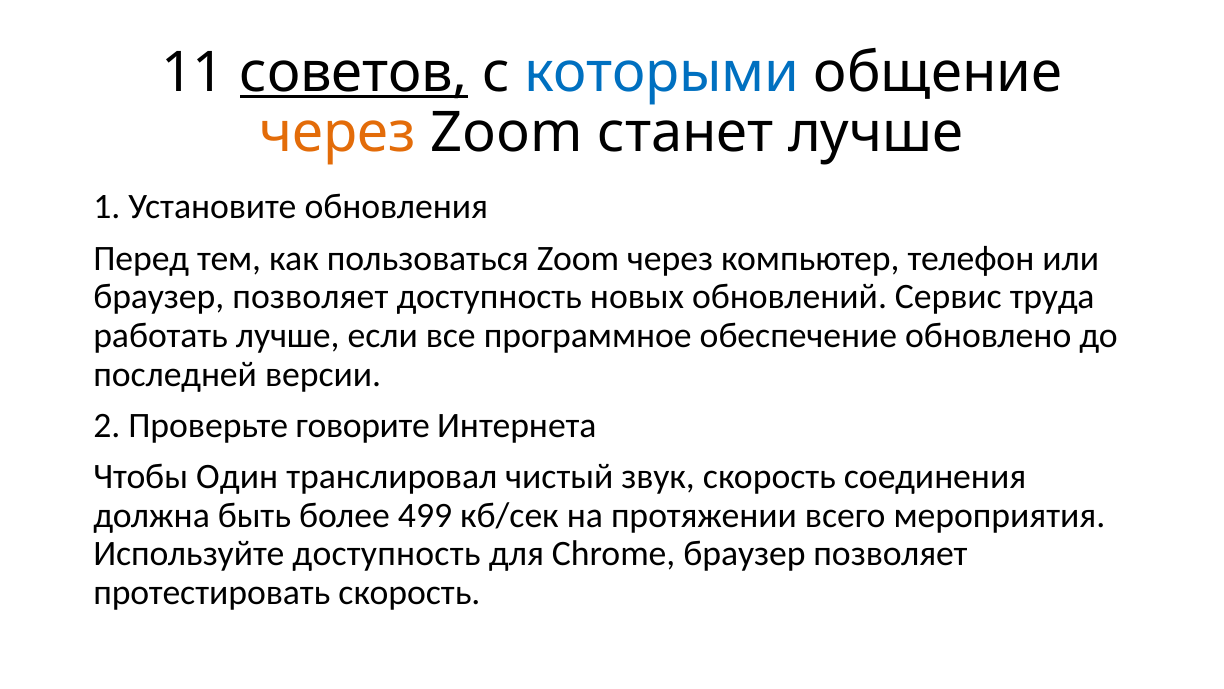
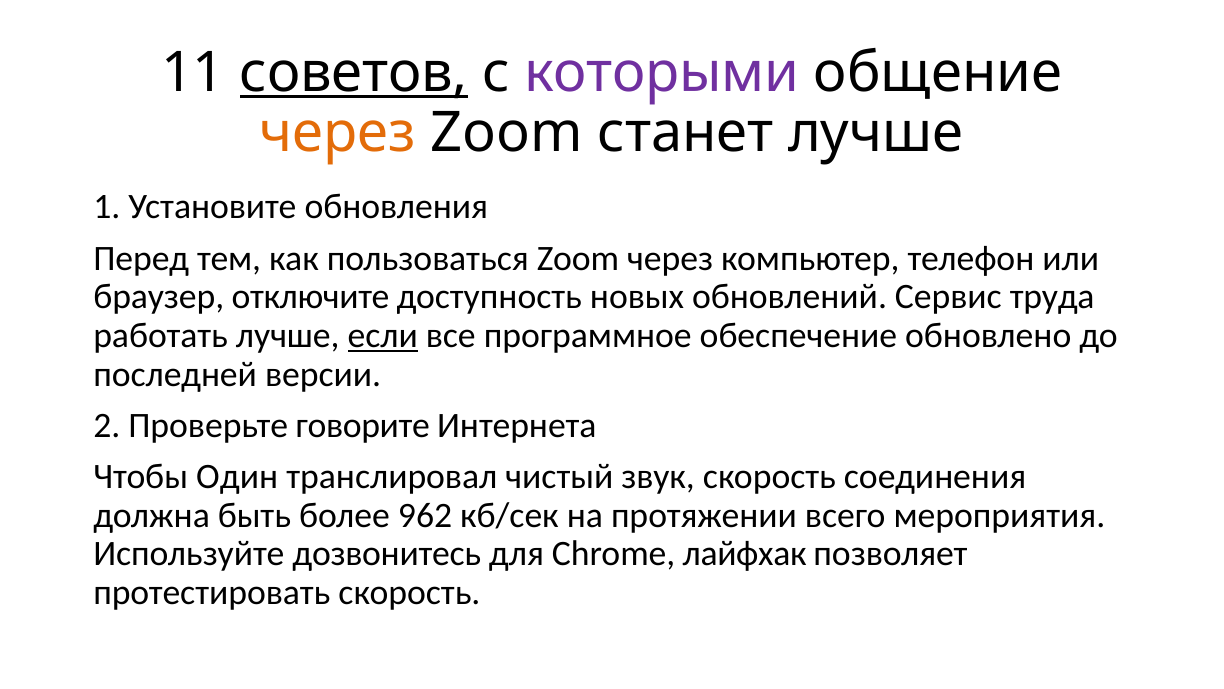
которыми colour: blue -> purple
позволяет at (310, 297): позволяет -> отключите
если underline: none -> present
499: 499 -> 962
Используйте доступность: доступность -> дозвонитесь
Chrome браузер: браузер -> лайфхак
